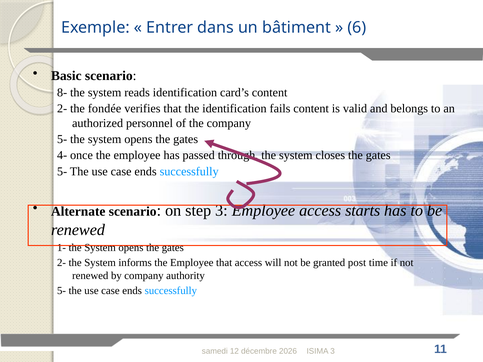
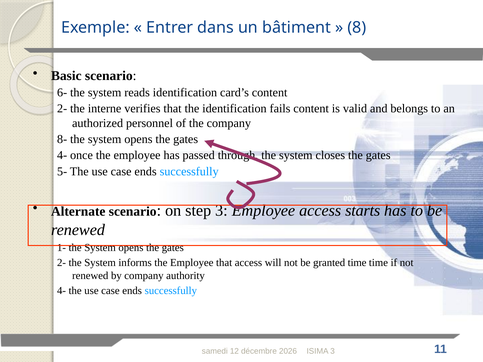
6: 6 -> 8
8-: 8- -> 6-
fondée: fondée -> interne
5- at (62, 139): 5- -> 8-
granted post: post -> time
5- at (62, 291): 5- -> 4-
